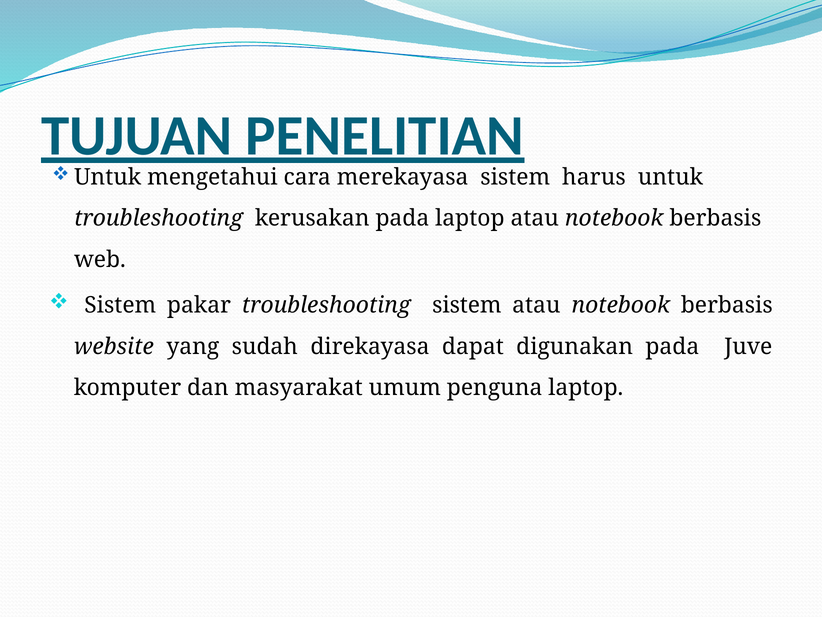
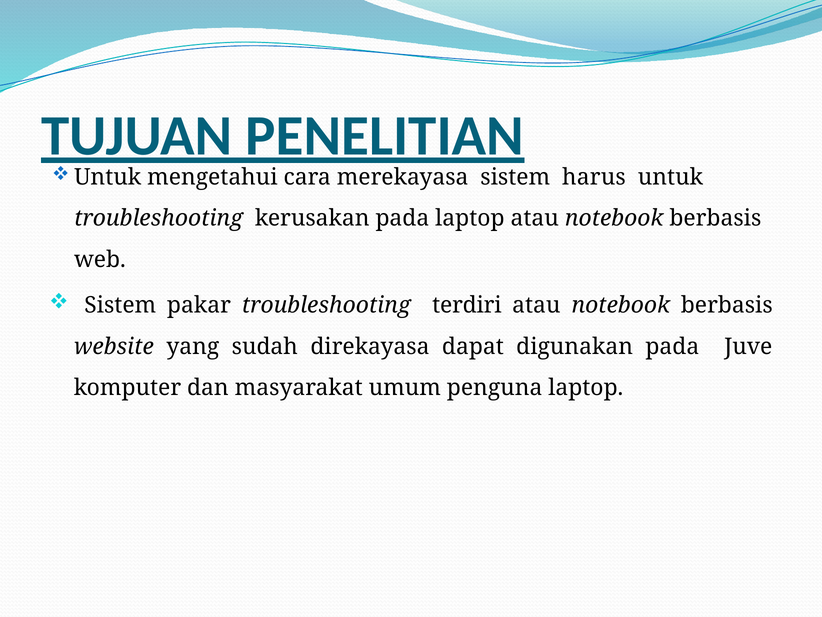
troubleshooting sistem: sistem -> terdiri
